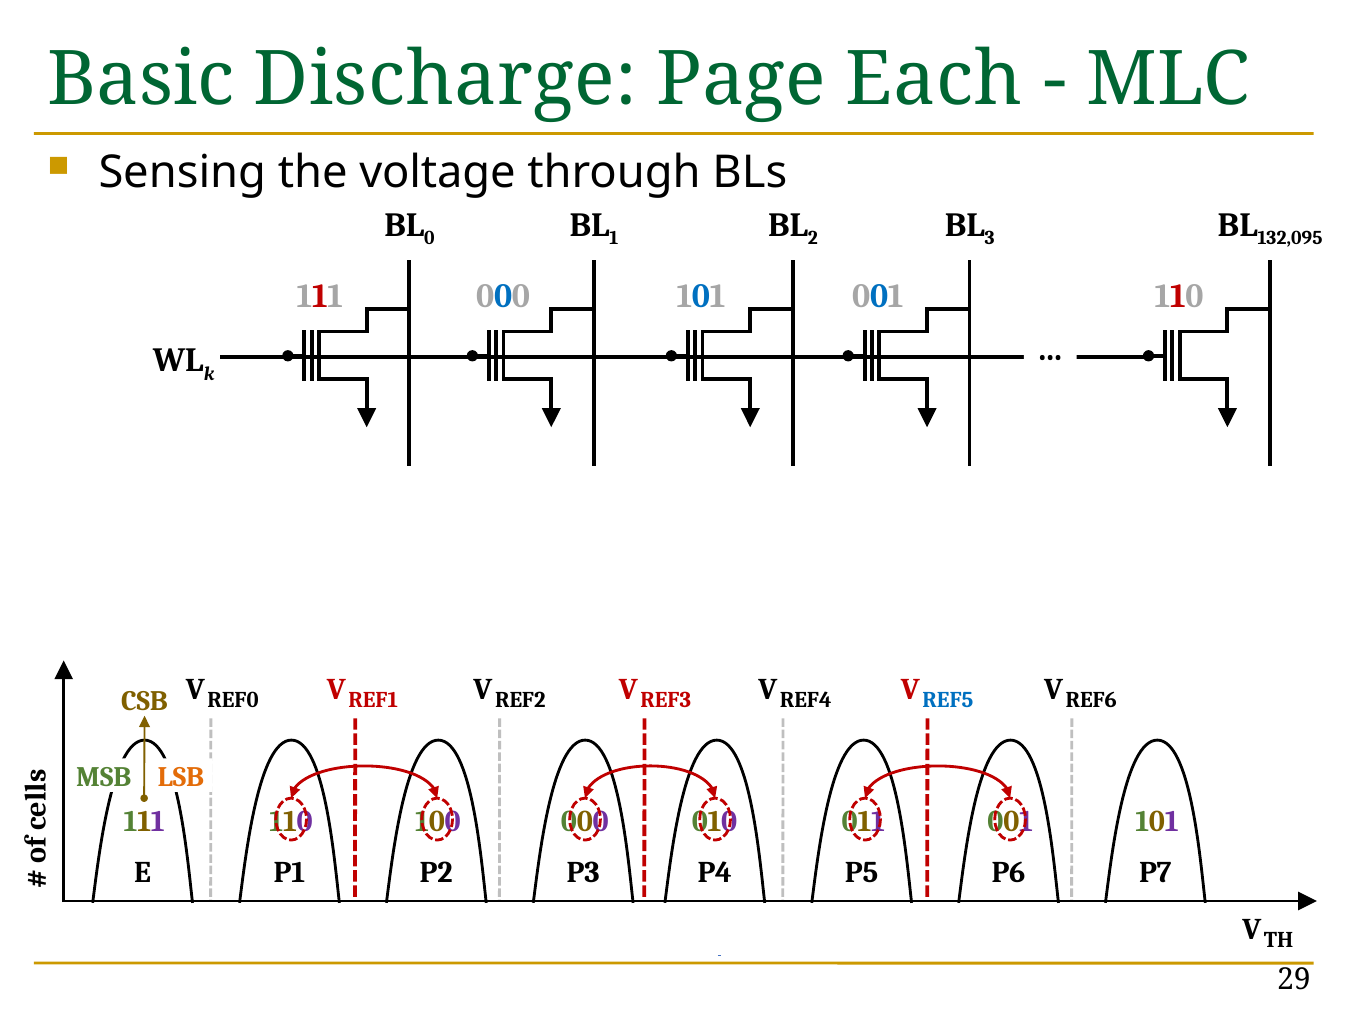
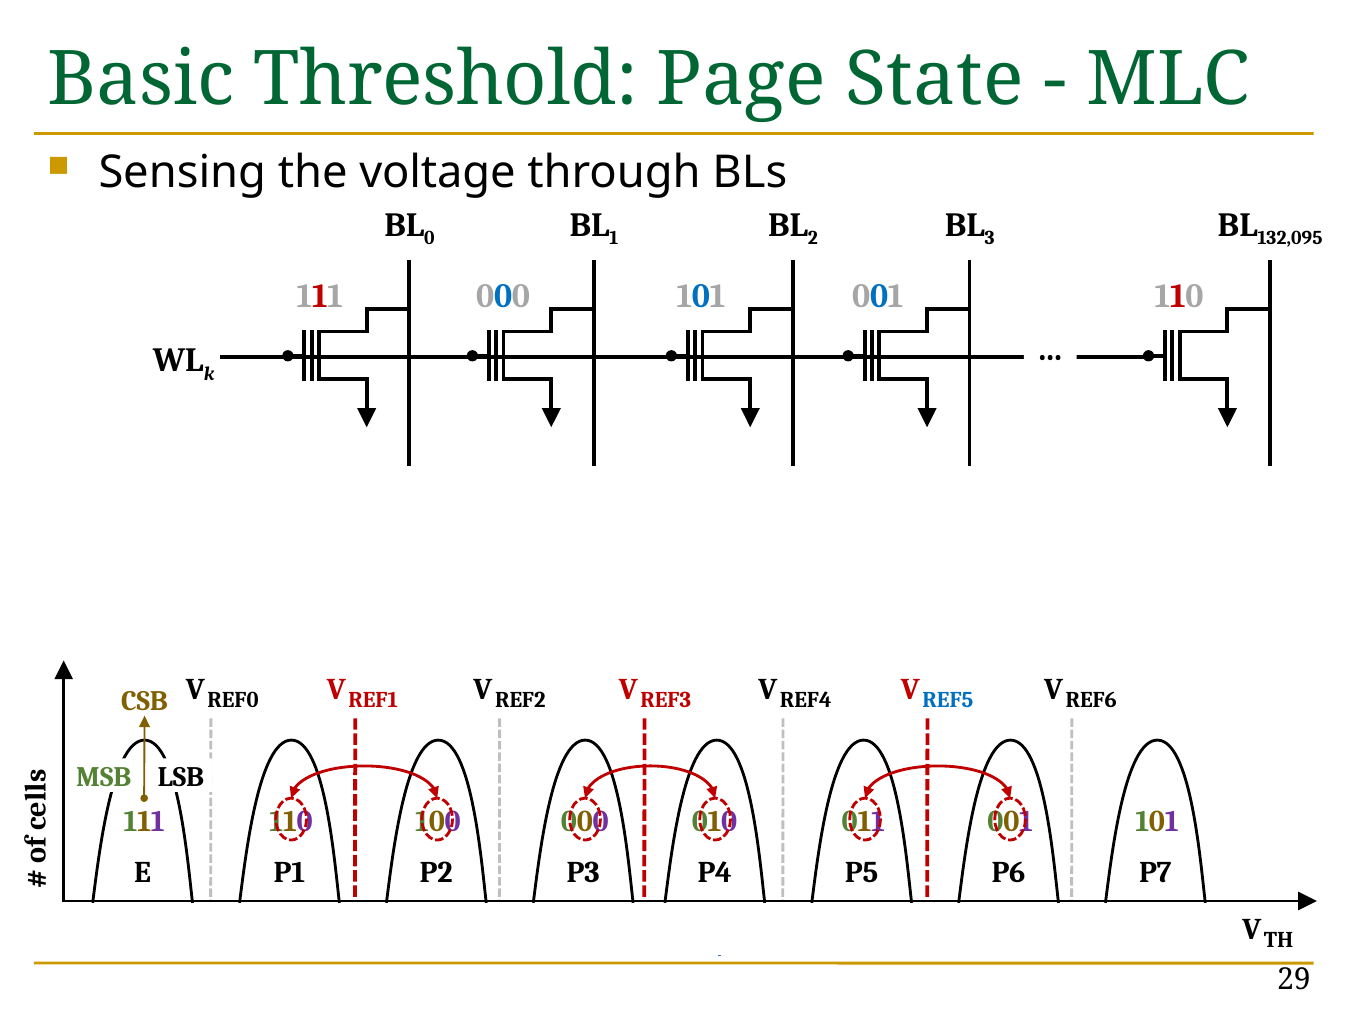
Discharge: Discharge -> Threshold
Each: Each -> State
LSB colour: orange -> black
